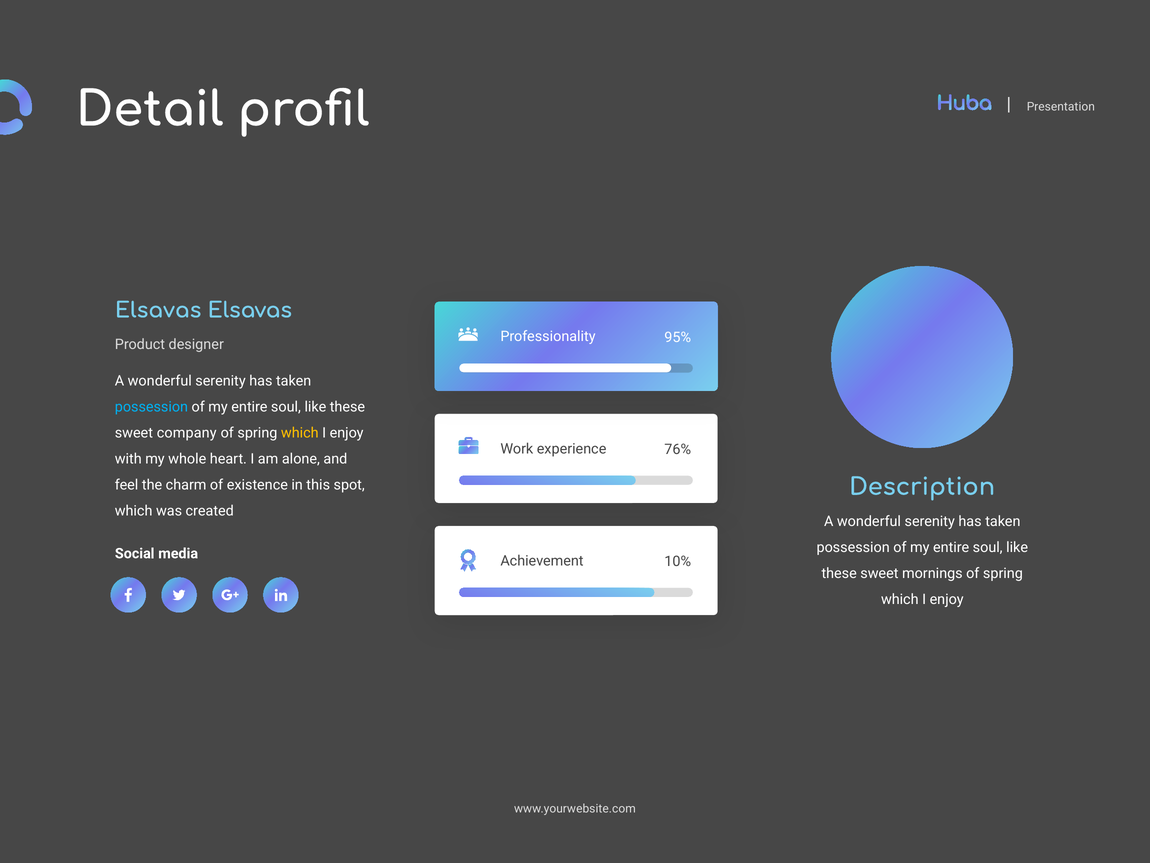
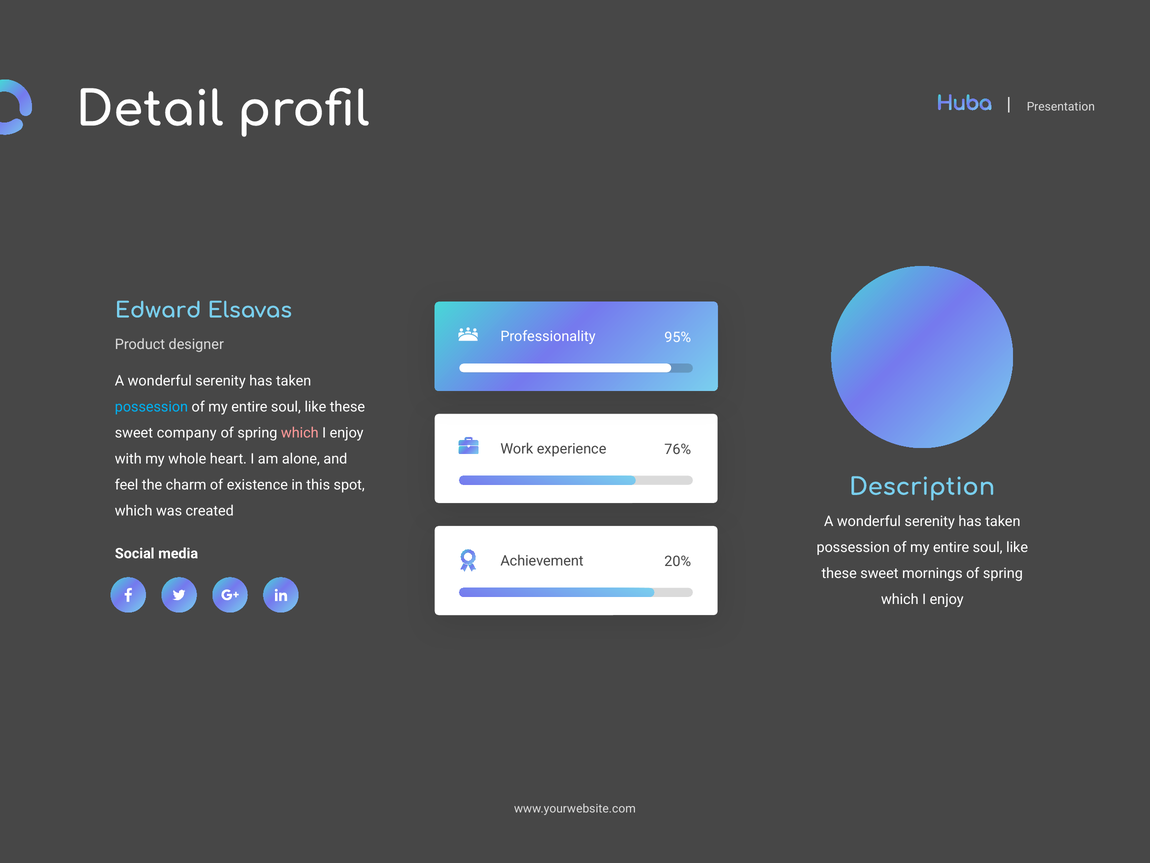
Elsavas at (158, 310): Elsavas -> Edward
which at (300, 433) colour: yellow -> pink
10%: 10% -> 20%
